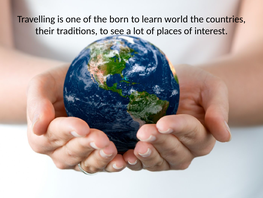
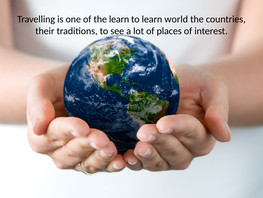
the born: born -> learn
